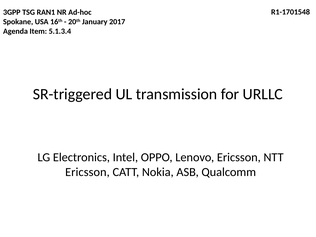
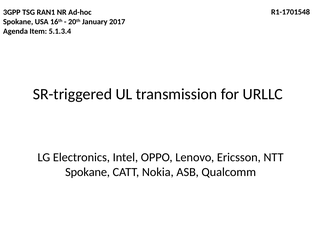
Ericsson at (87, 172): Ericsson -> Spokane
